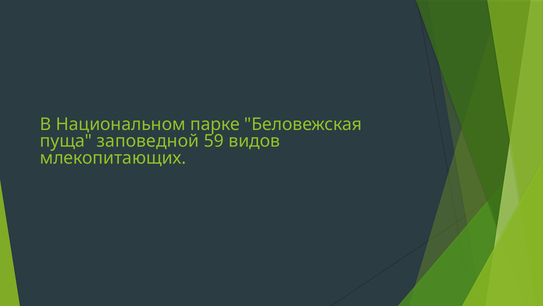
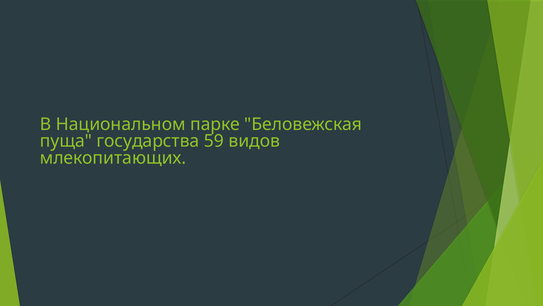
заповедной: заповедной -> государства
